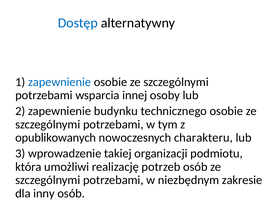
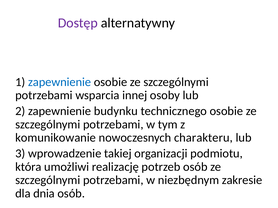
Dostęp colour: blue -> purple
opublikowanych: opublikowanych -> komunikowanie
inny: inny -> dnia
